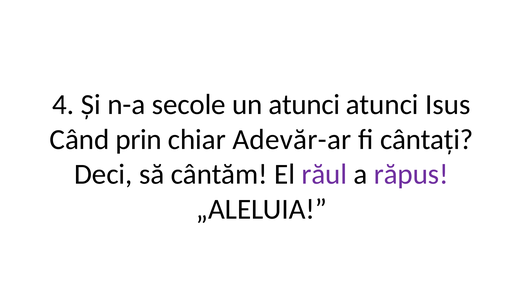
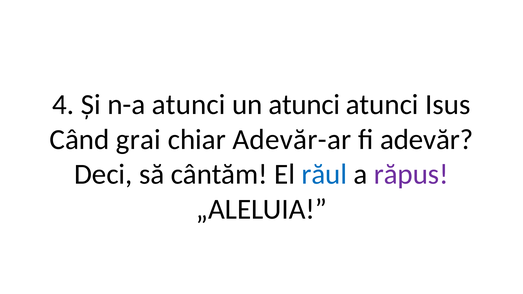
n-a secole: secole -> atunci
prin: prin -> grai
cântați: cântați -> adevăr
răul colour: purple -> blue
